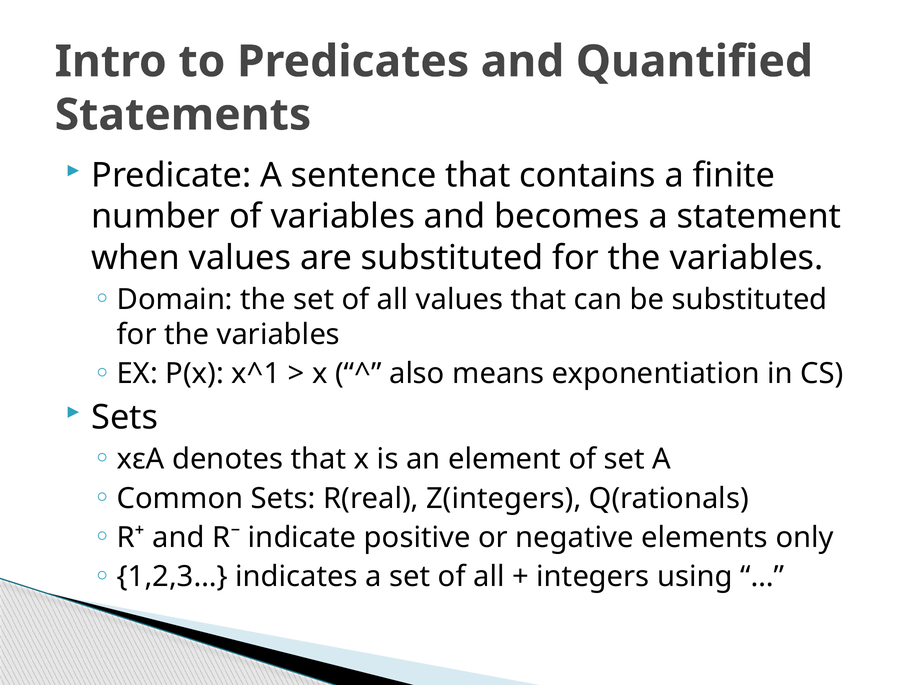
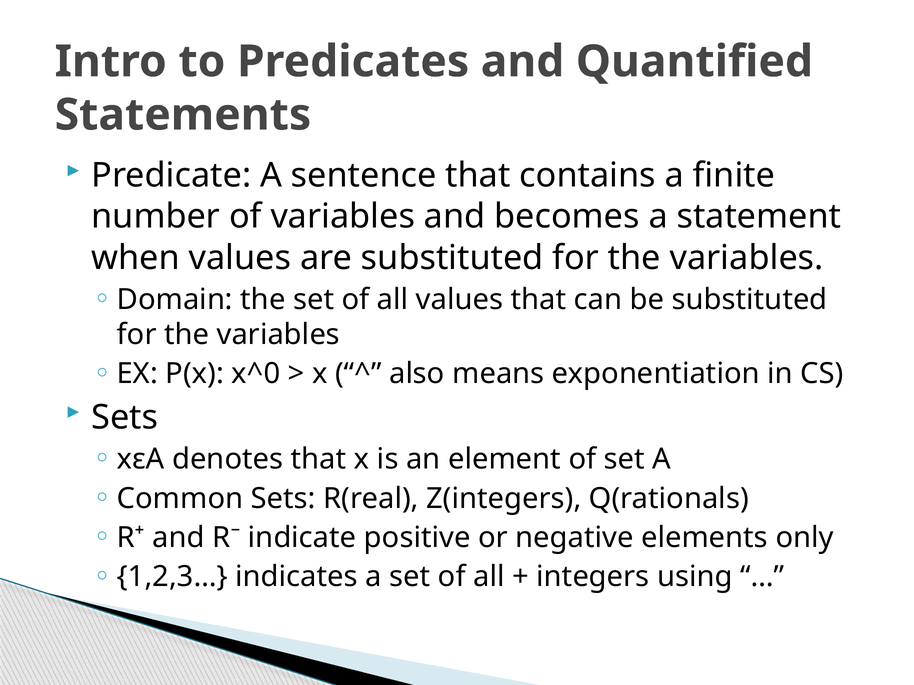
x^1: x^1 -> x^0
